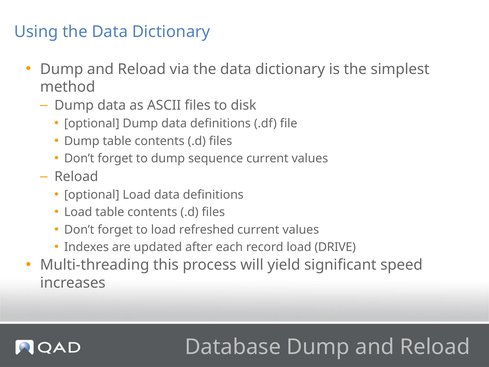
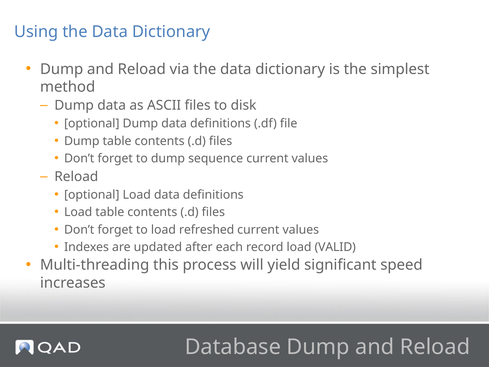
DRIVE: DRIVE -> VALID
